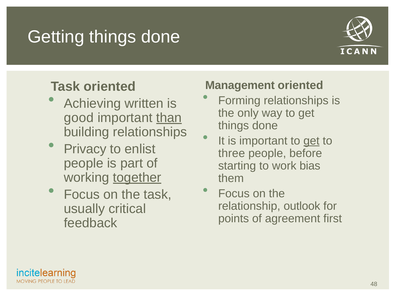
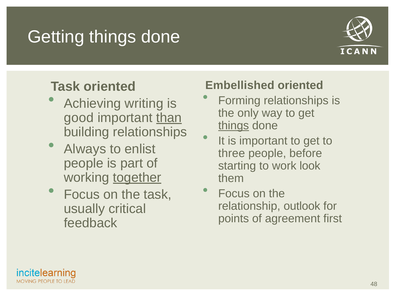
Management: Management -> Embellished
written: written -> writing
things at (234, 126) underline: none -> present
get at (311, 141) underline: present -> none
Privacy: Privacy -> Always
bias: bias -> look
